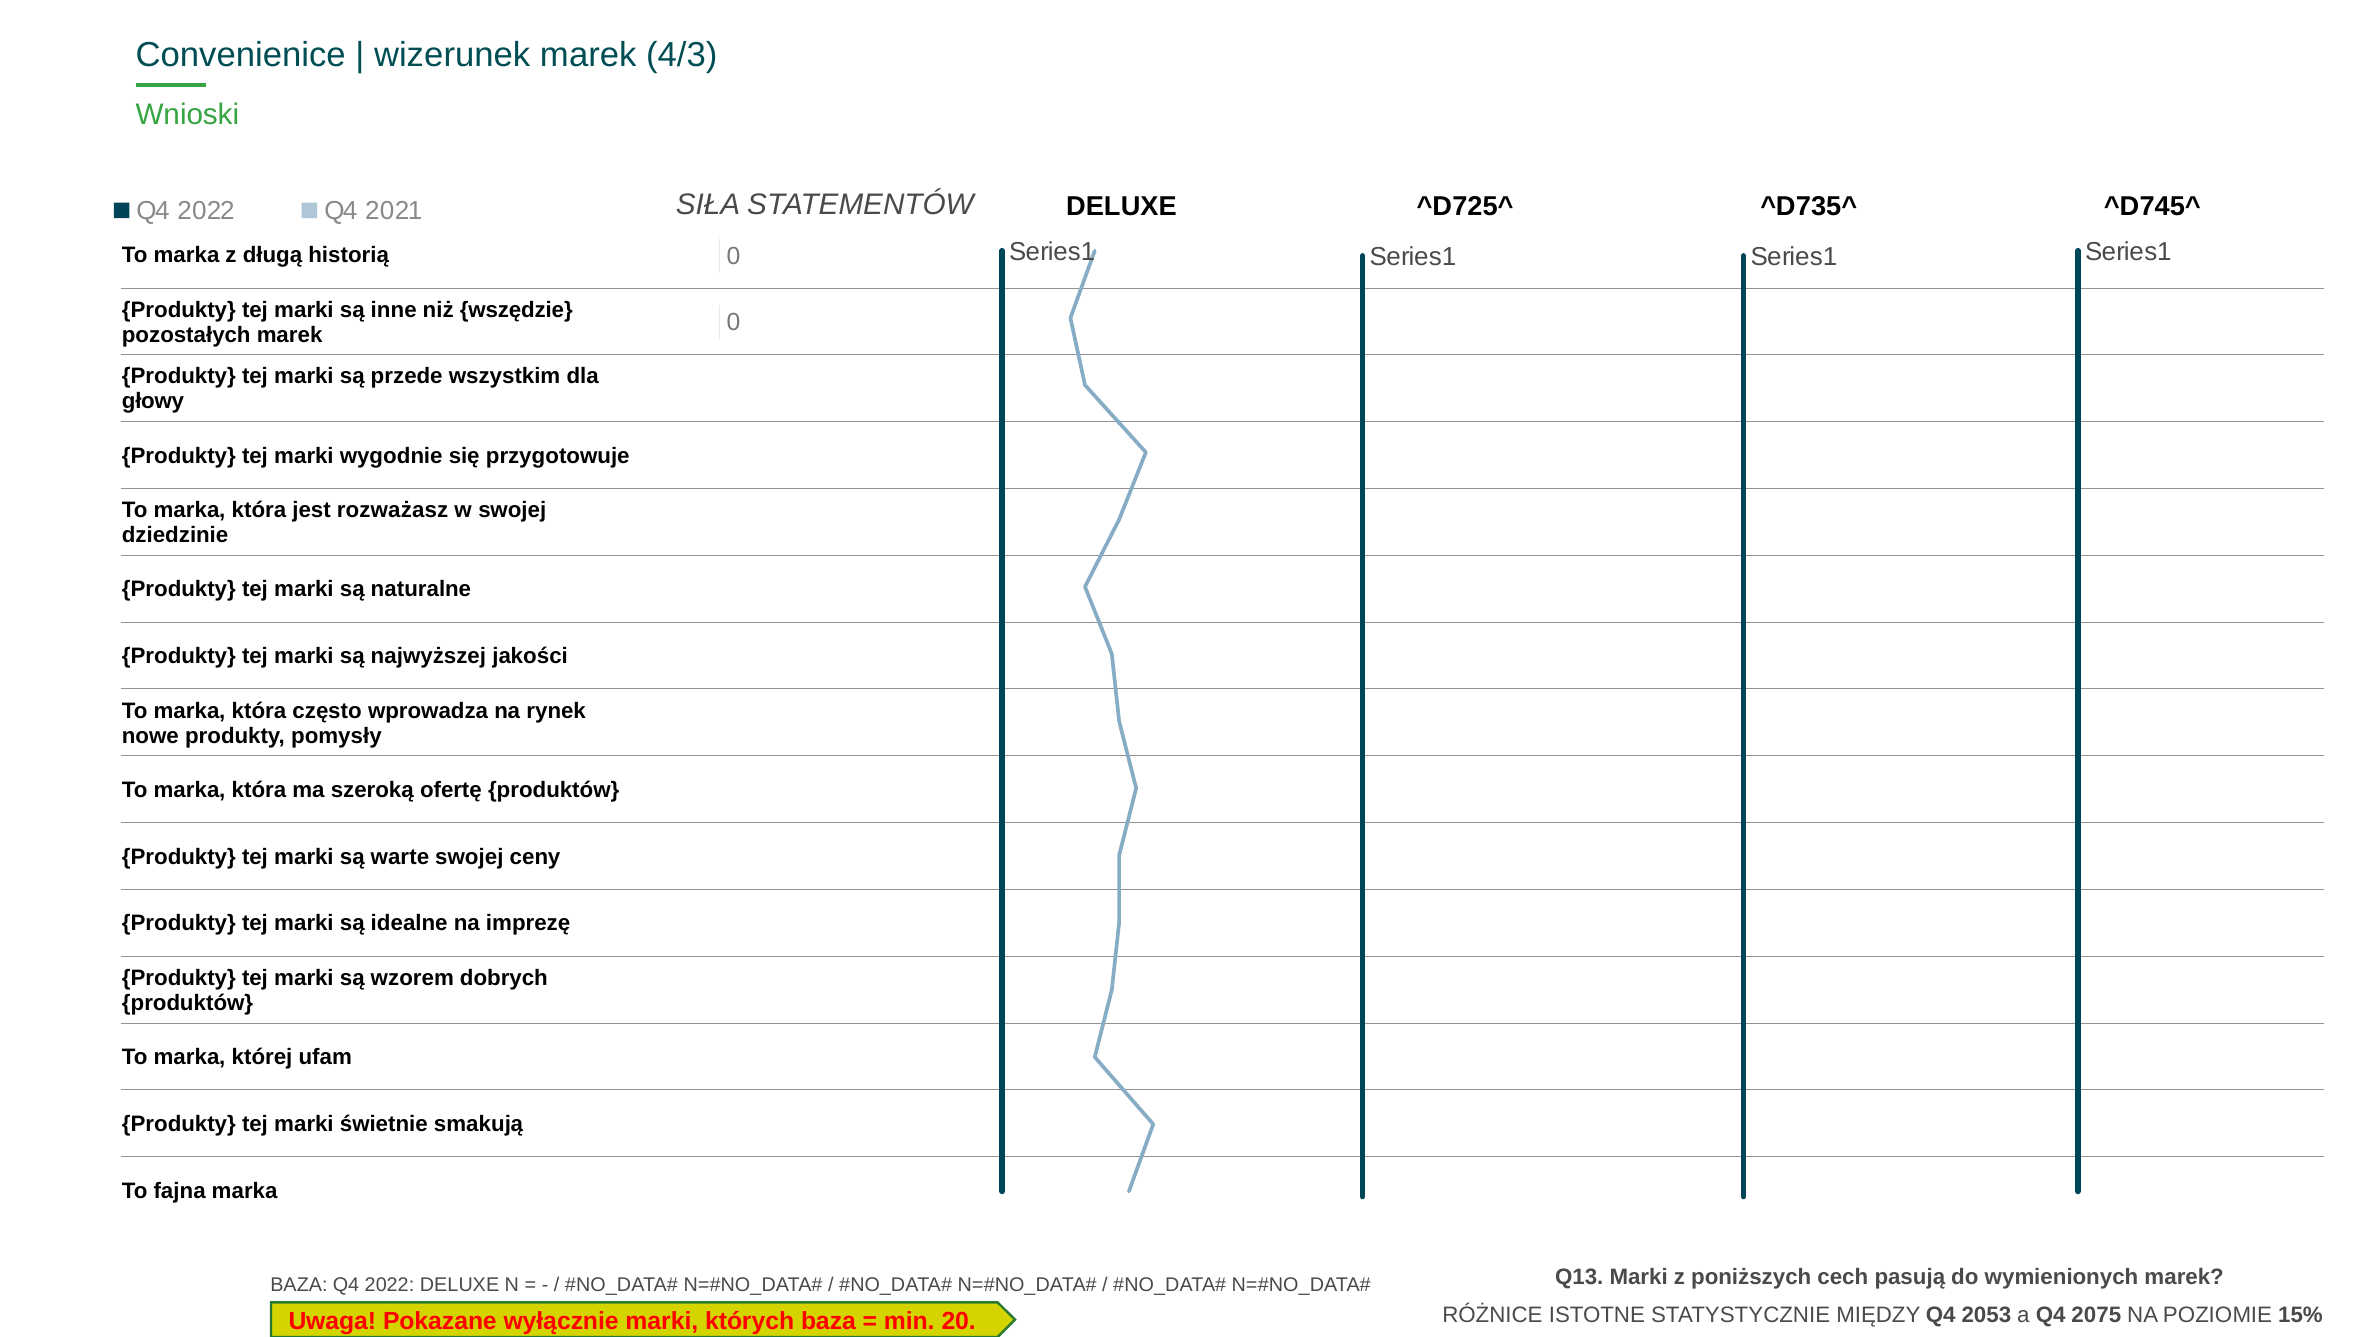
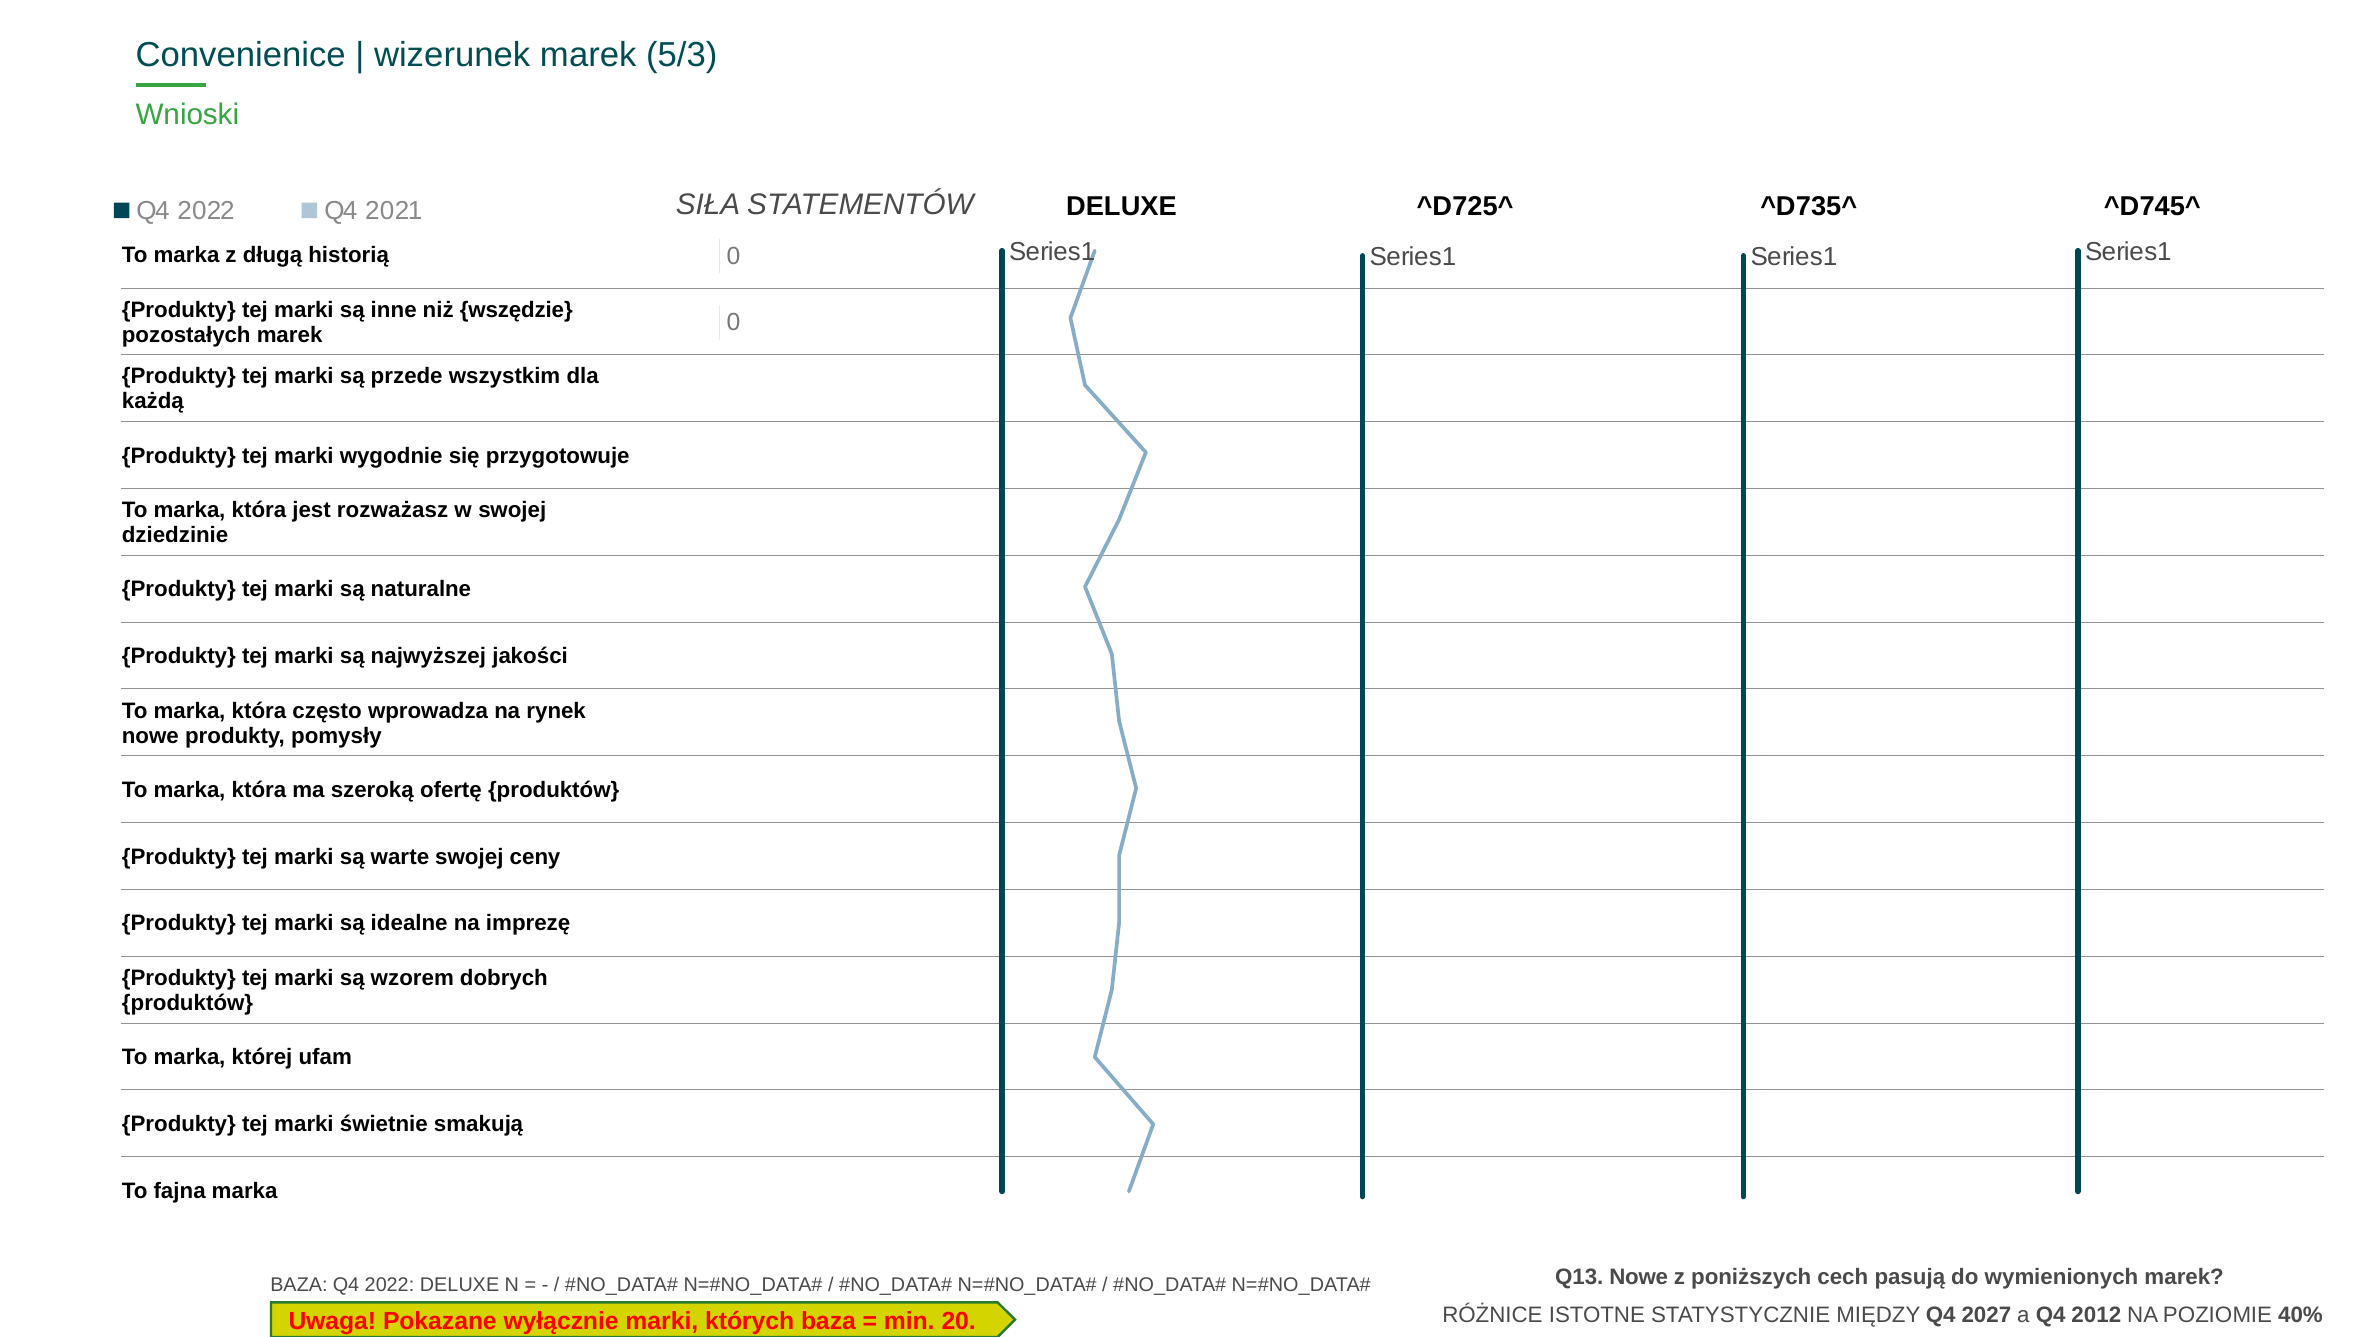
4/3: 4/3 -> 5/3
głowy: głowy -> każdą
Q13 Marki: Marki -> Nowe
2053: 2053 -> 2027
2075: 2075 -> 2012
15%: 15% -> 40%
